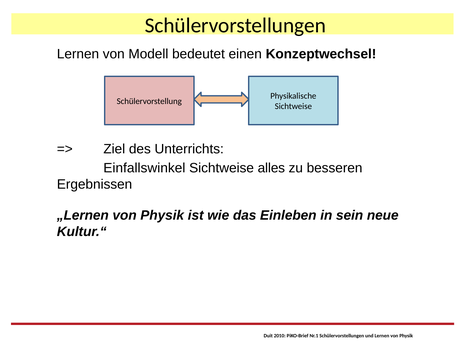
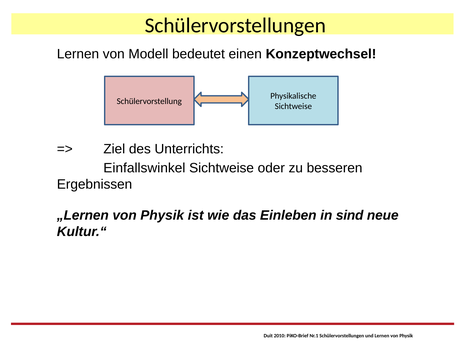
alles: alles -> oder
sein: sein -> sind
